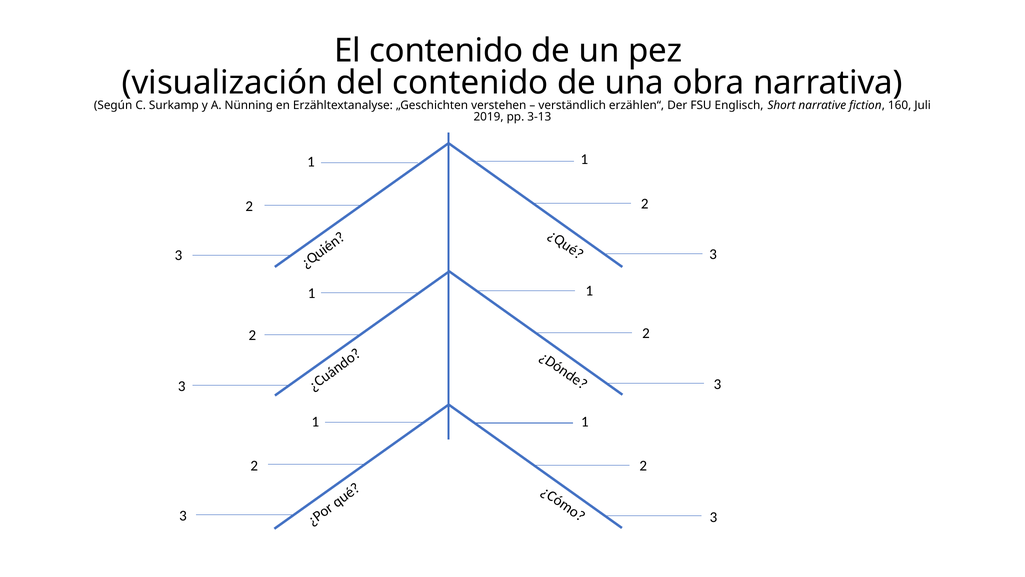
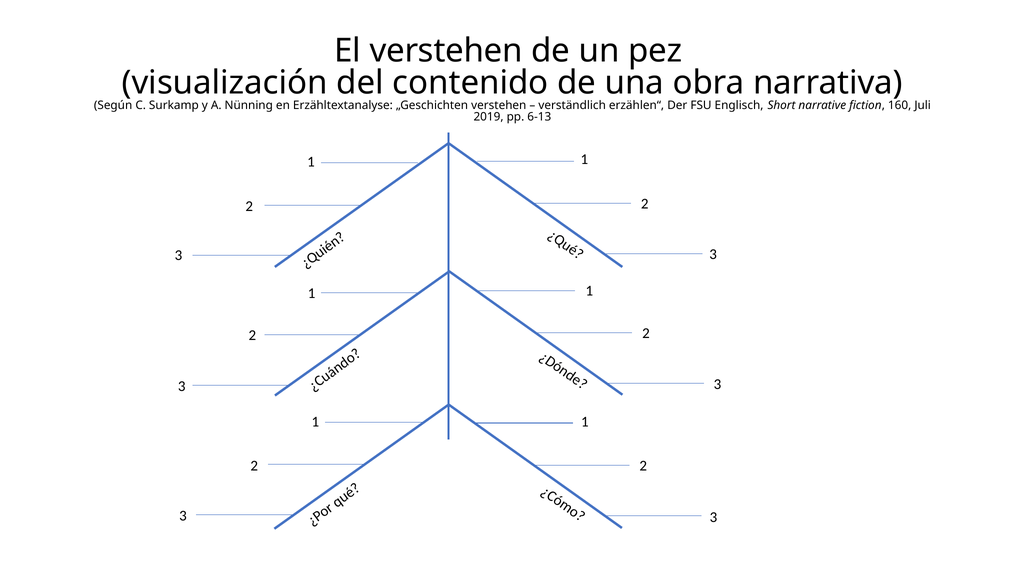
El contenido: contenido -> verstehen
3-13: 3-13 -> 6-13
